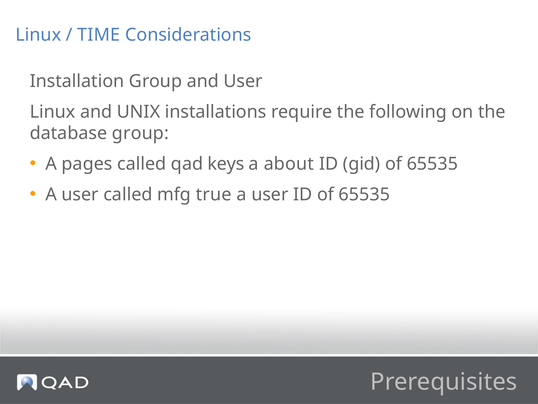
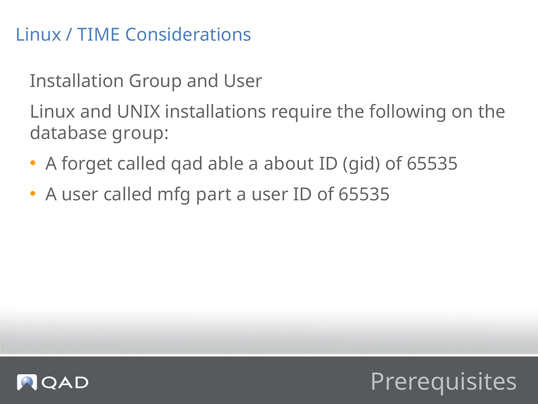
pages: pages -> forget
keys: keys -> able
true: true -> part
